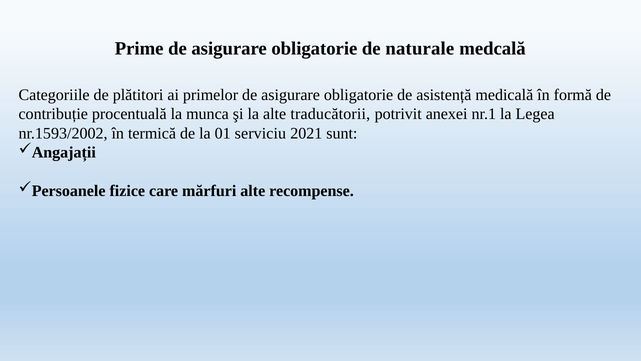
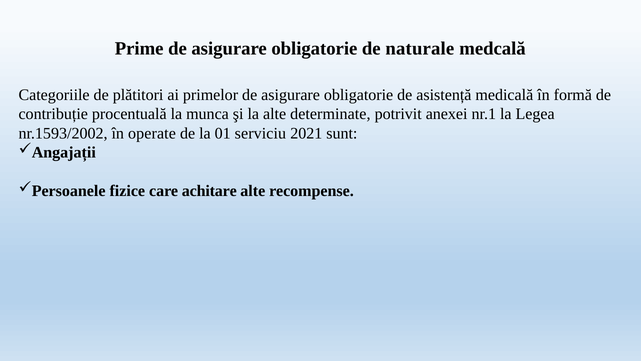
traducătorii: traducătorii -> determinate
termică: termică -> operate
mărfuri: mărfuri -> achitare
